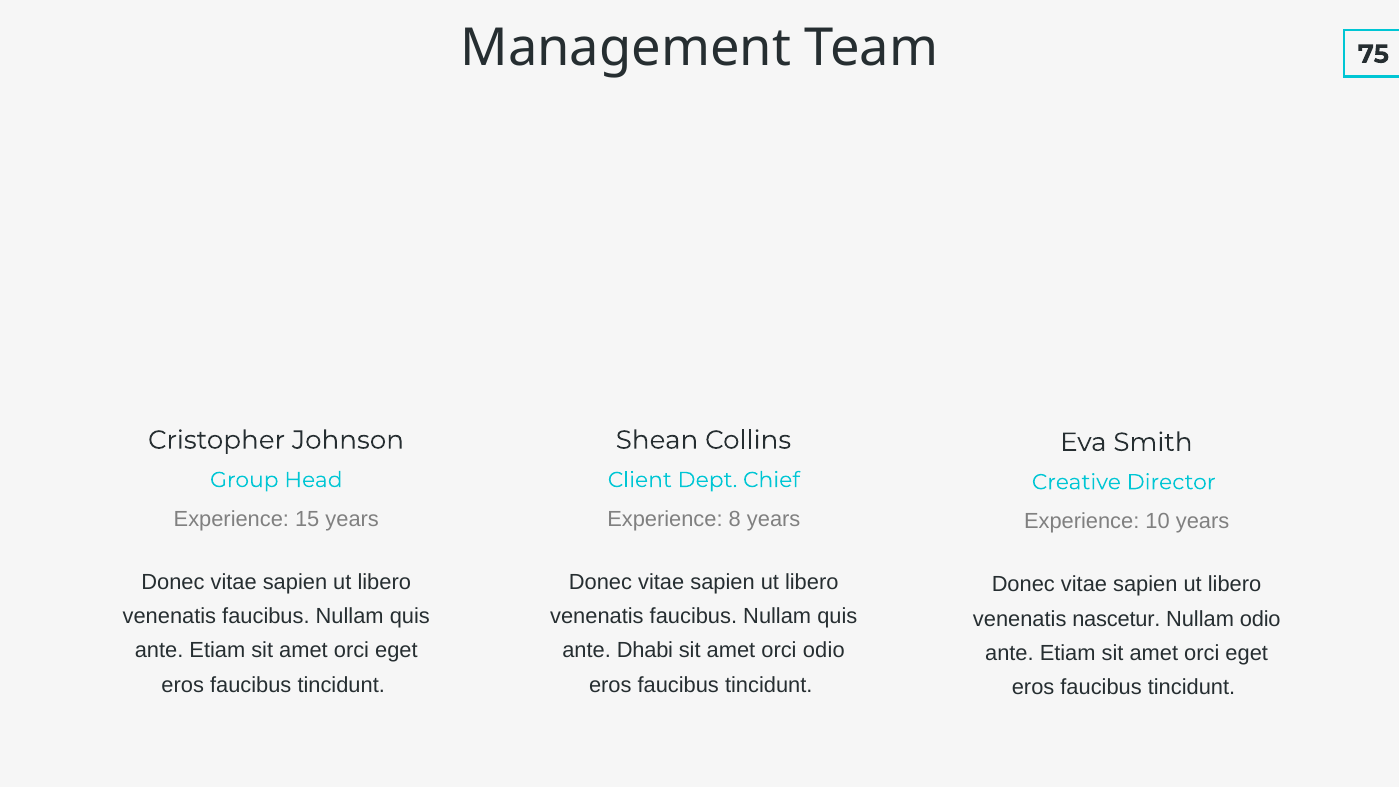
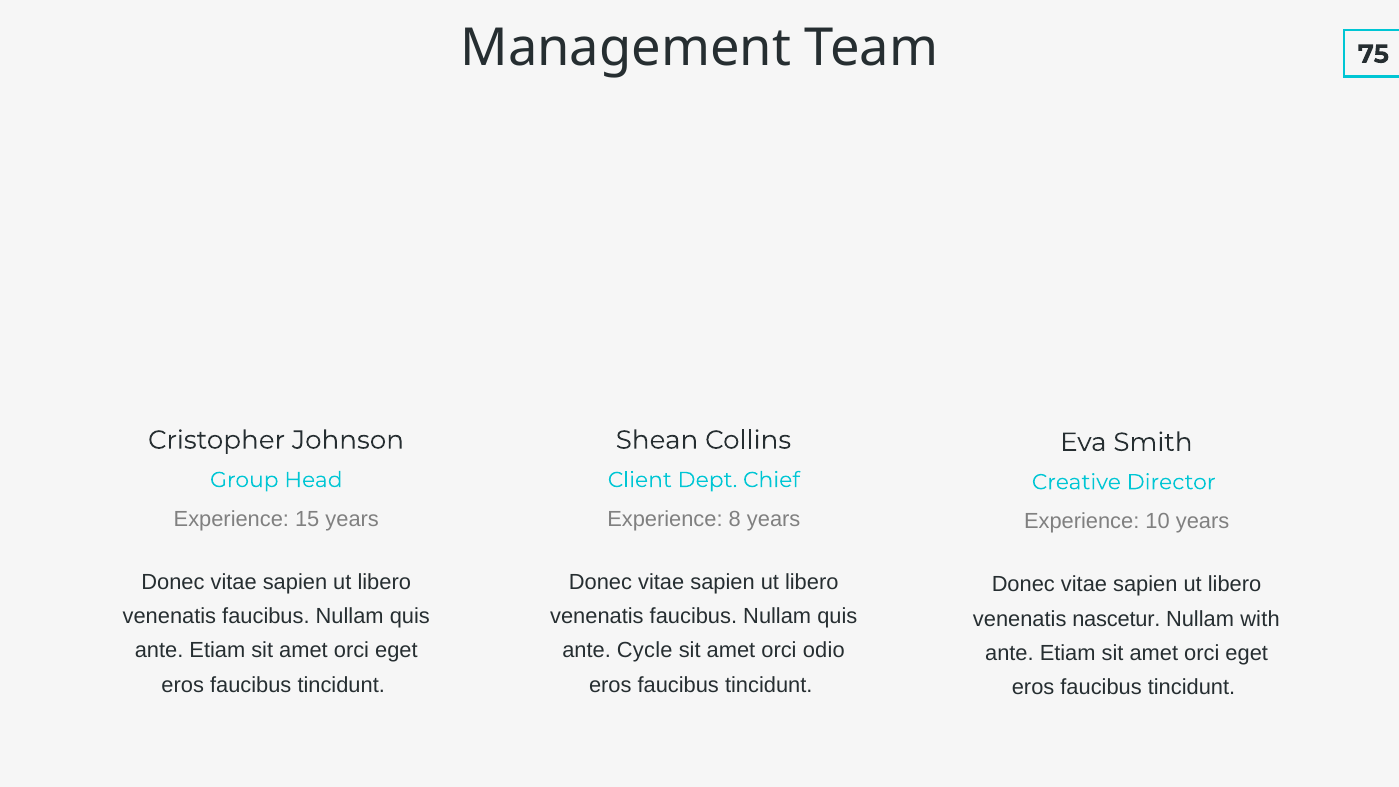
Nullam odio: odio -> with
Dhabi: Dhabi -> Cycle
